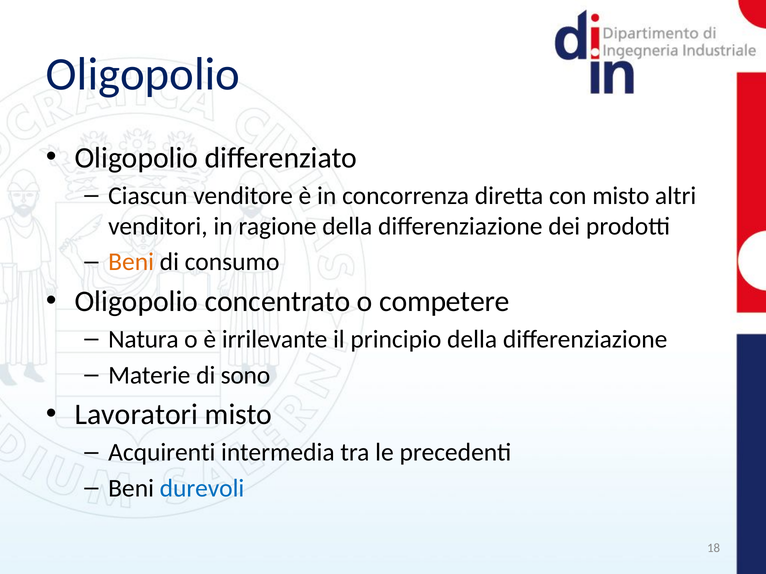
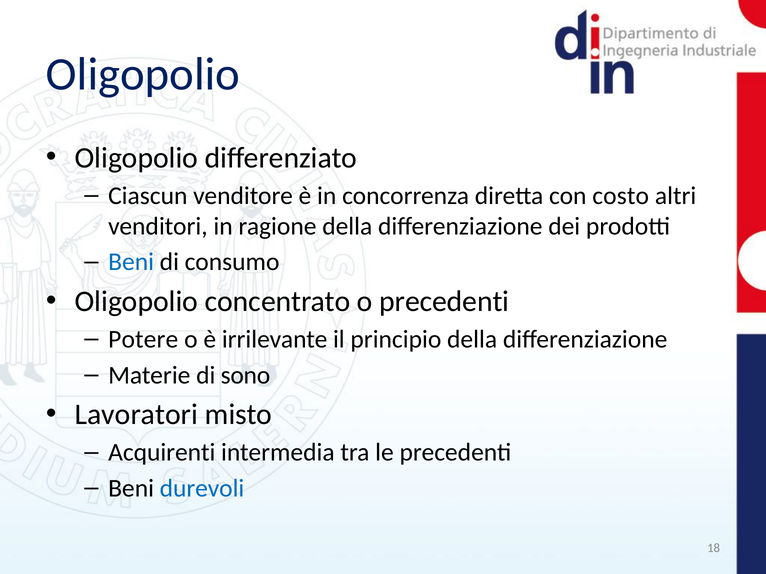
con misto: misto -> costo
Beni at (131, 262) colour: orange -> blue
o competere: competere -> precedenti
Natura: Natura -> Potere
